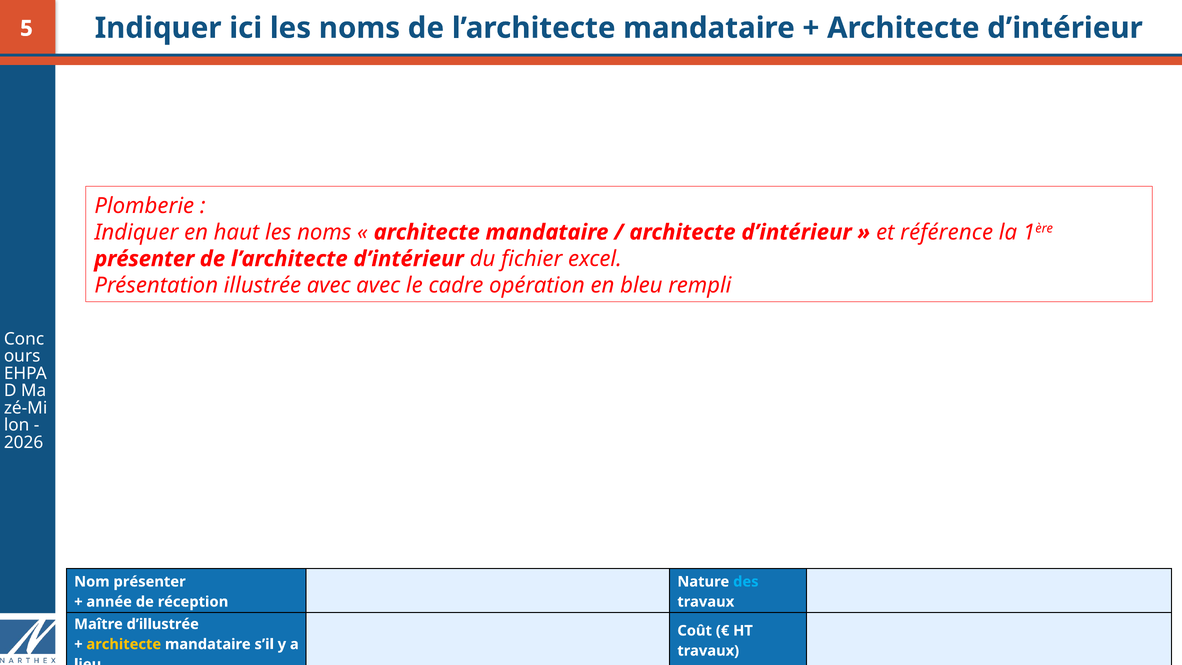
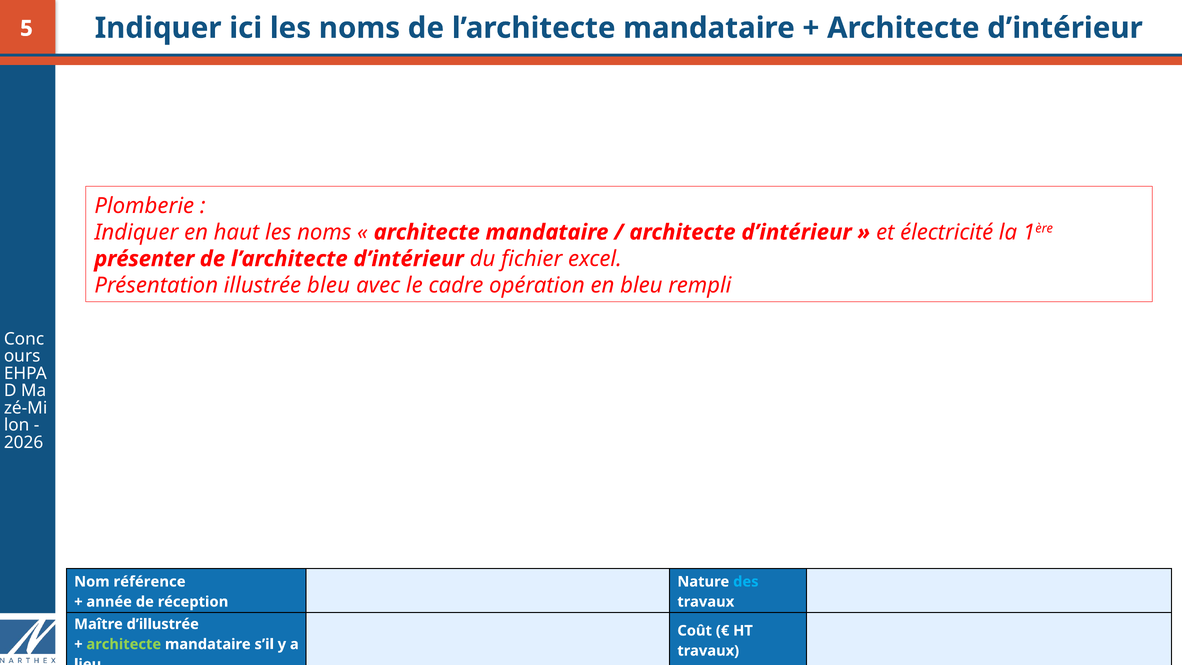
référence: référence -> électricité
illustrée avec: avec -> bleu
Nom présenter: présenter -> référence
architecte at (124, 644) colour: yellow -> light green
